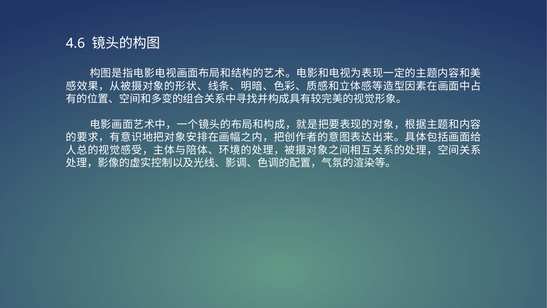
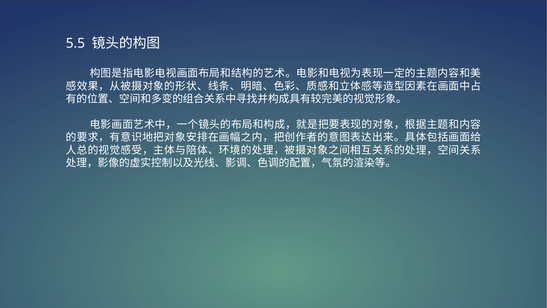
4.6: 4.6 -> 5.5
